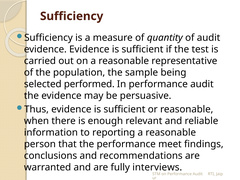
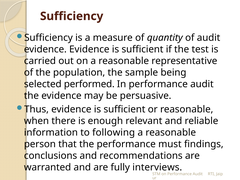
reporting: reporting -> following
meet: meet -> must
